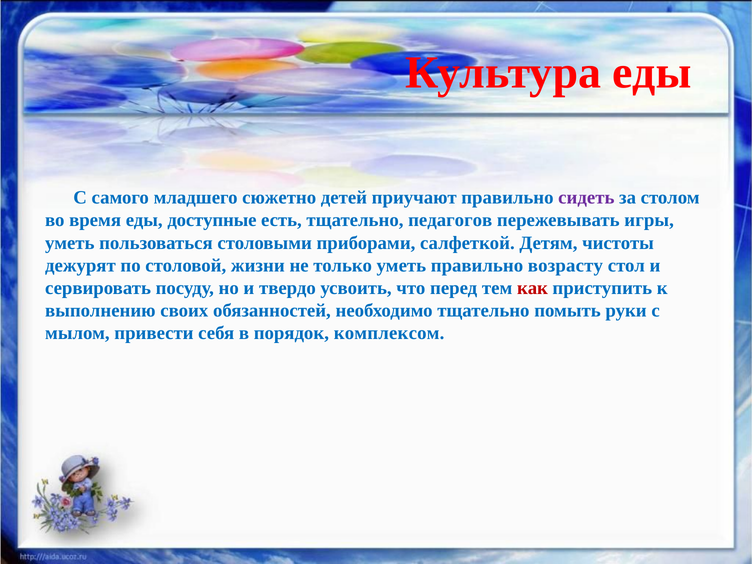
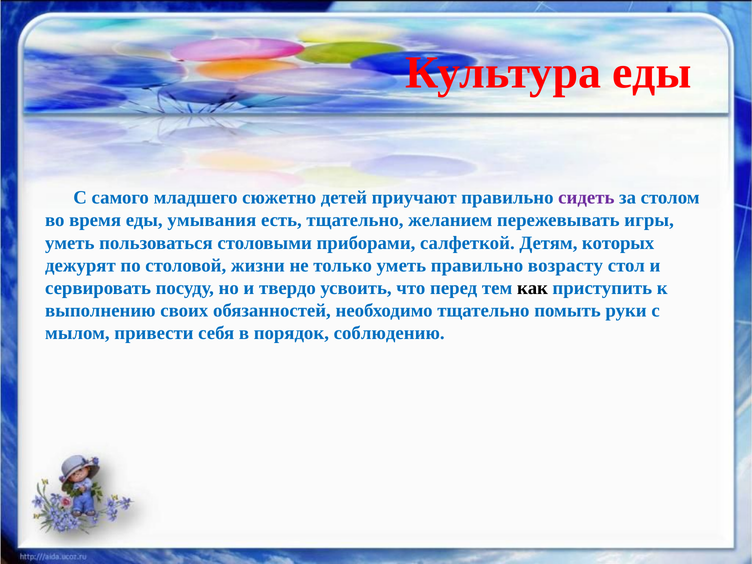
доступные: доступные -> умывания
педагогов: педагогов -> желанием
чистоты: чистоты -> которых
как colour: red -> black
комплексом: комплексом -> соблюдению
